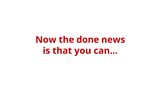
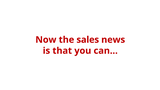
done: done -> sales
